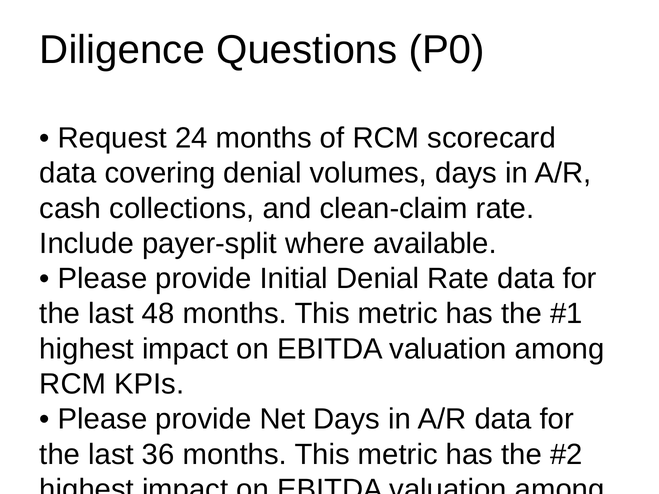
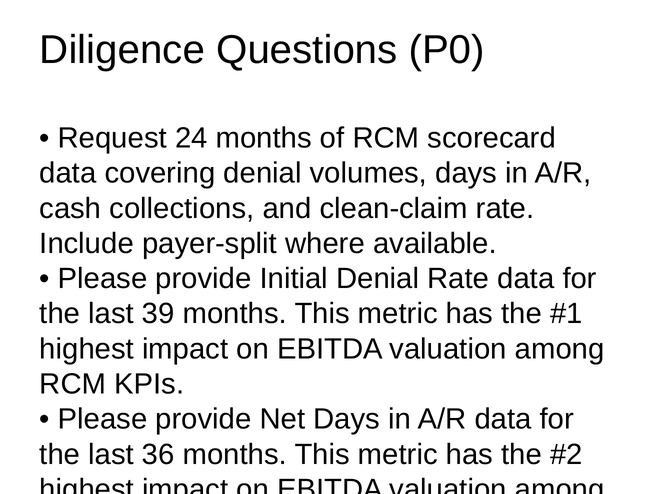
48: 48 -> 39
